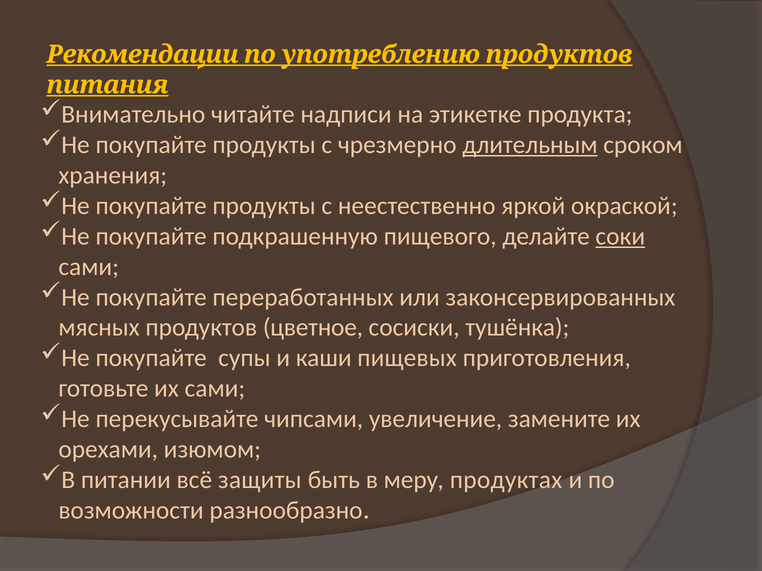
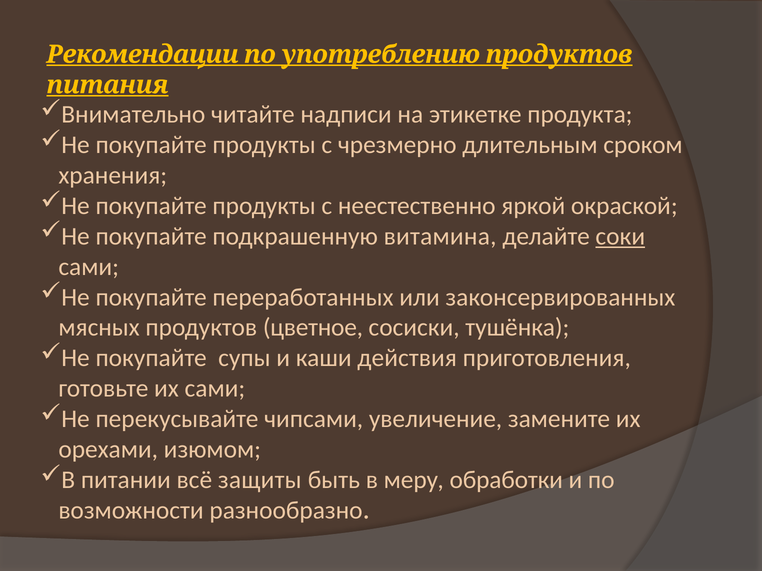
длительным underline: present -> none
пищевого: пищевого -> витамина
пищевых: пищевых -> действия
продуктах: продуктах -> обработки
